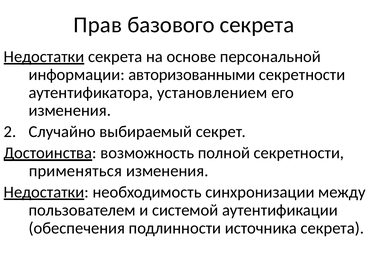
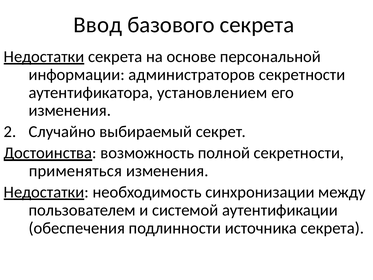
Прав: Прав -> Ввод
авторизованными: авторизованными -> администраторов
